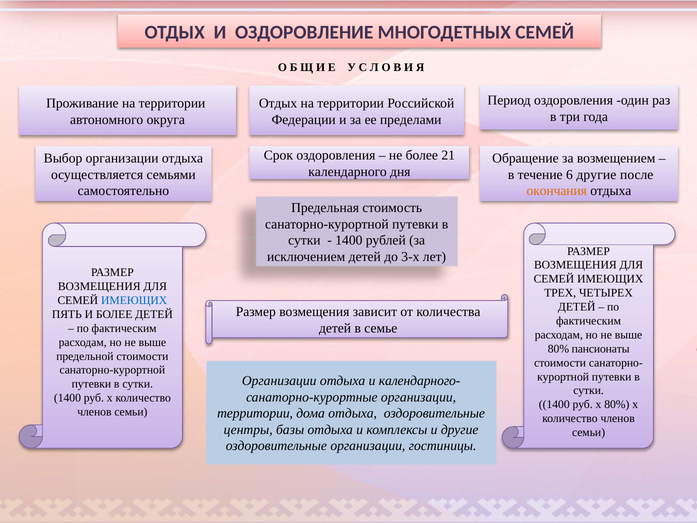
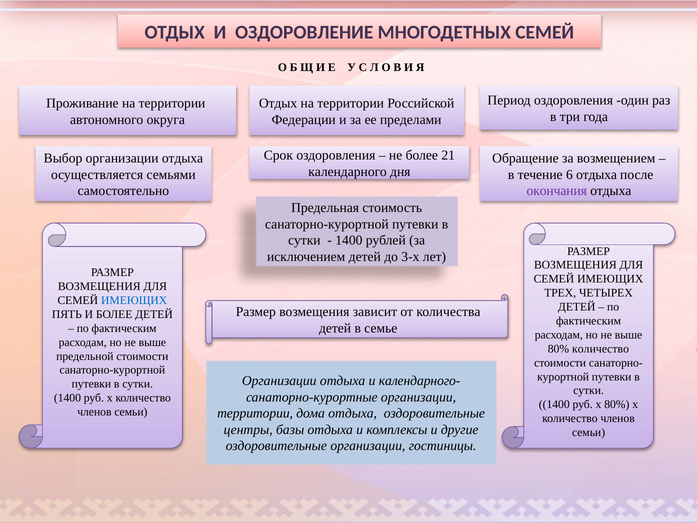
6 другие: другие -> отдыха
окончания colour: orange -> purple
80% пансионаты: пансионаты -> количество
